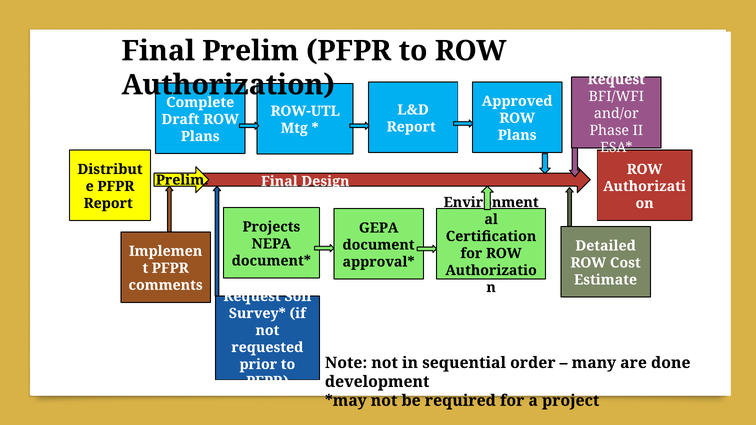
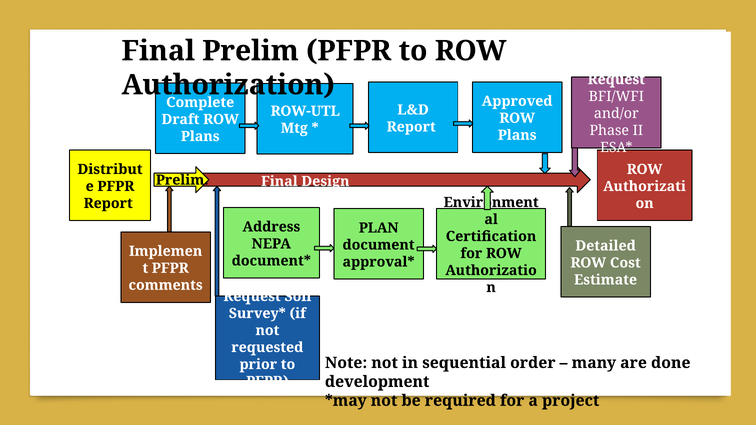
Projects: Projects -> Address
GEPA: GEPA -> PLAN
